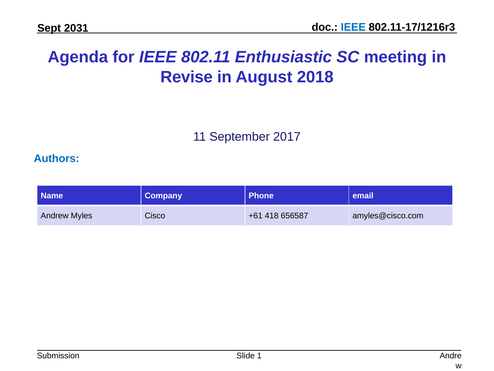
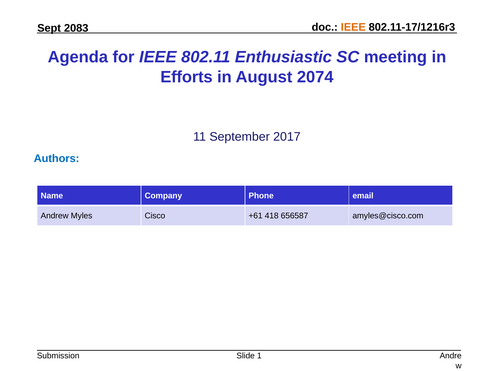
IEEE at (353, 27) colour: blue -> orange
2031: 2031 -> 2083
Revise: Revise -> Efforts
2018: 2018 -> 2074
